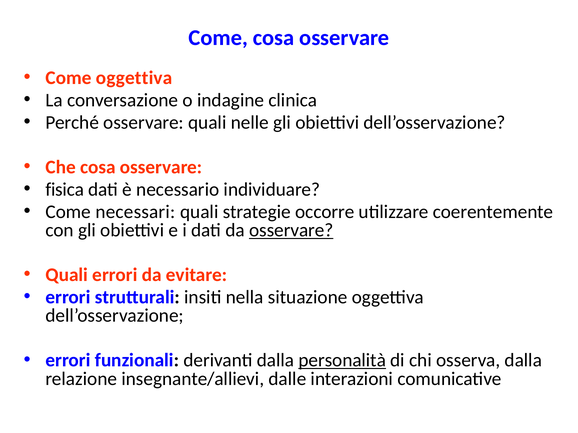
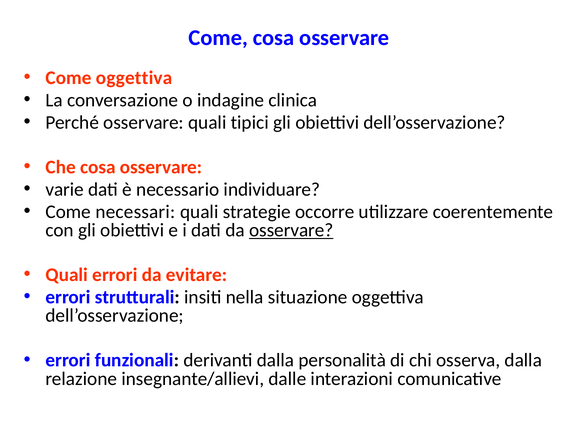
nelle: nelle -> tipici
fisica: fisica -> varie
personalità underline: present -> none
